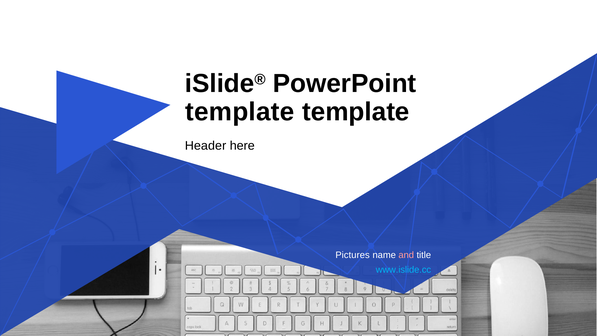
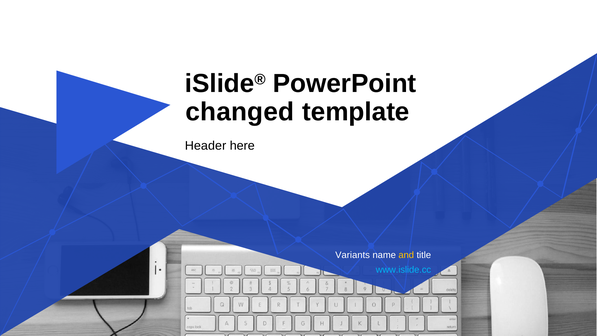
template at (240, 112): template -> changed
Pictures: Pictures -> Variants
and colour: pink -> yellow
